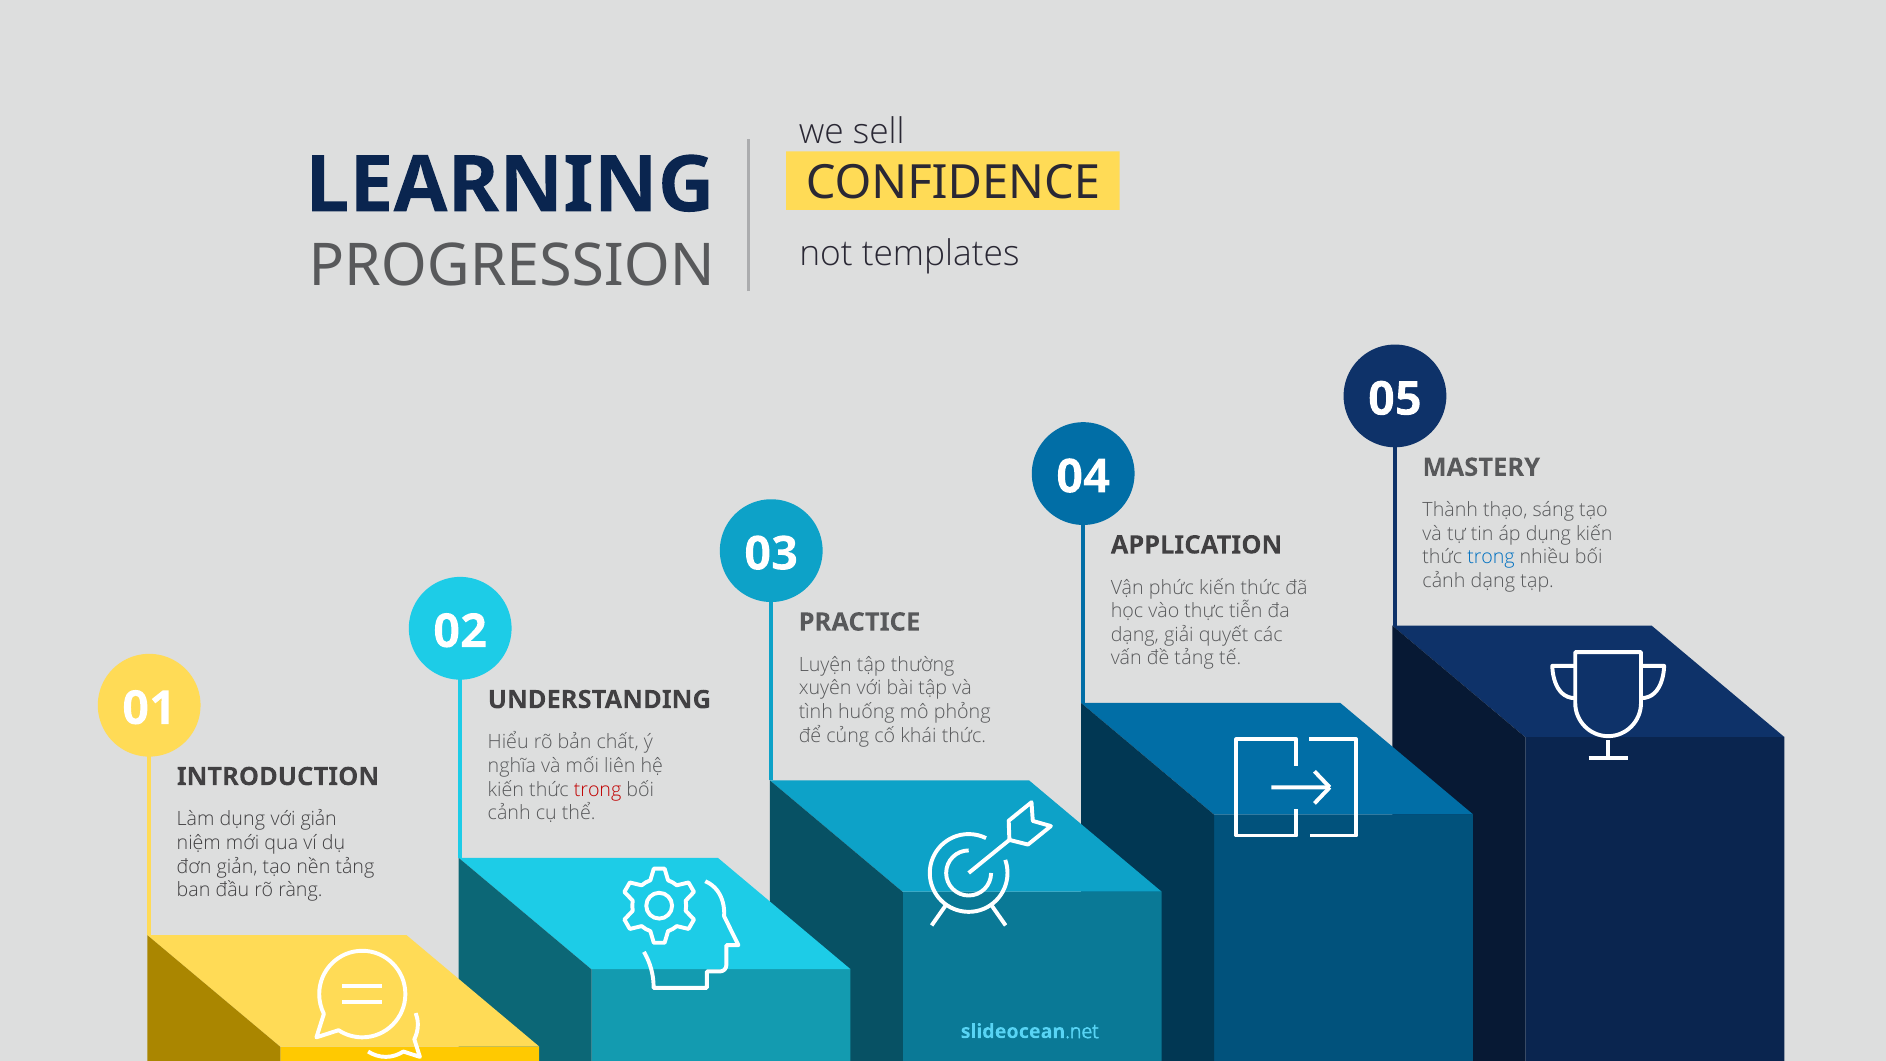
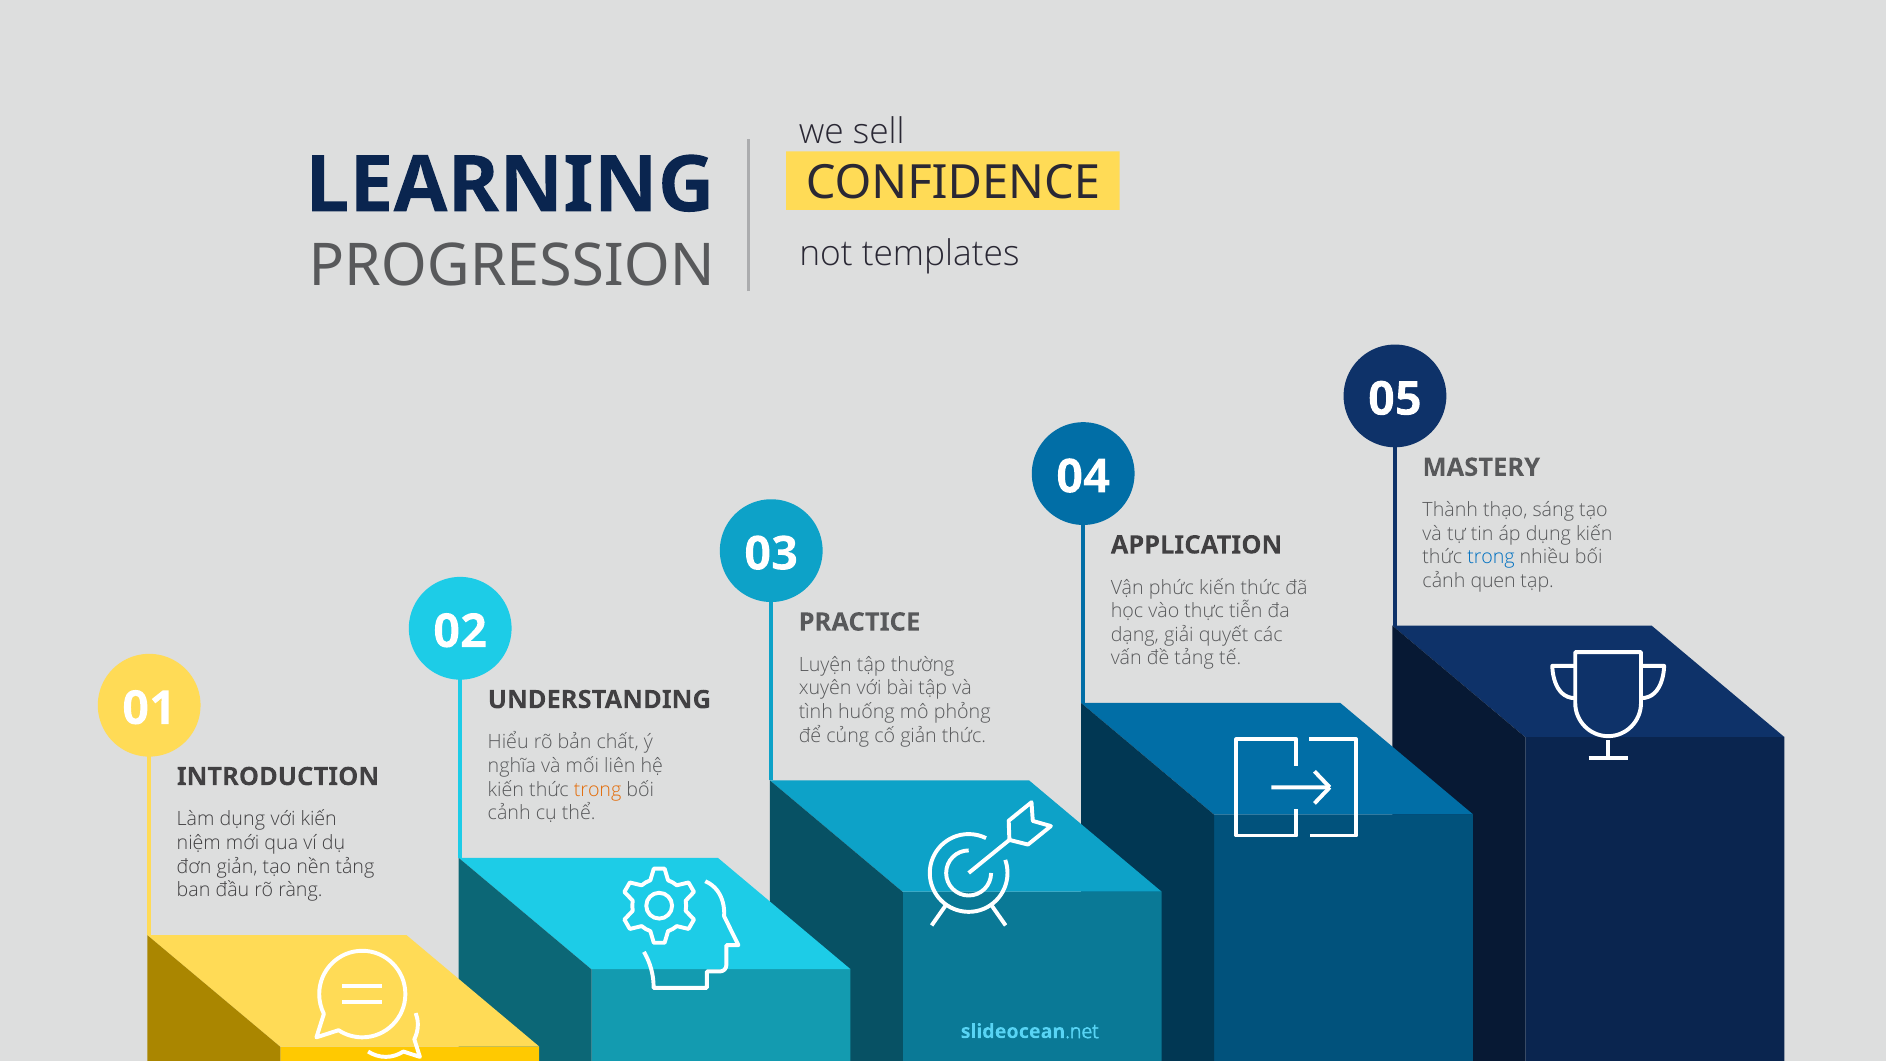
cảnh dạng: dạng -> quen
cố khái: khái -> giản
trong at (598, 790) colour: red -> orange
với giản: giản -> kiến
